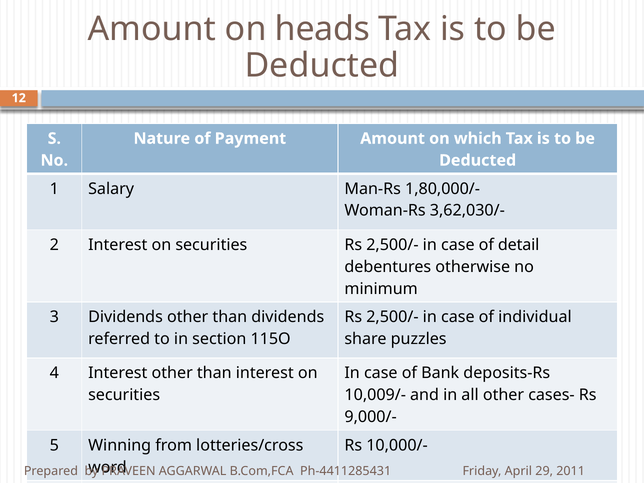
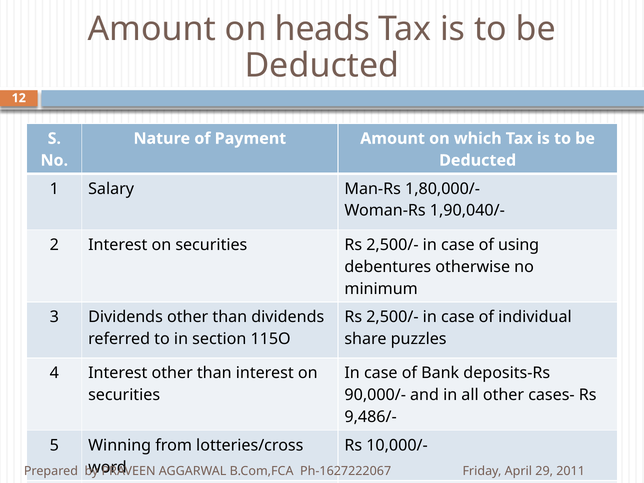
3,62,030/-: 3,62,030/- -> 1,90,040/-
detail: detail -> using
10,009/-: 10,009/- -> 90,000/-
9,000/-: 9,000/- -> 9,486/-
Ph-4411285431: Ph-4411285431 -> Ph-1627222067
